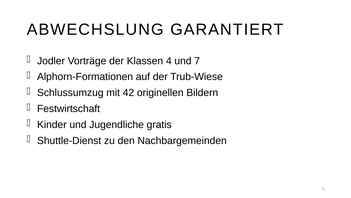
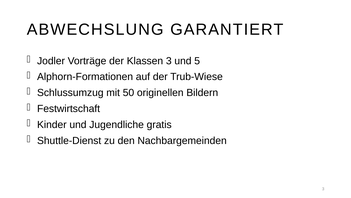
Klassen 4: 4 -> 3
7: 7 -> 5
42: 42 -> 50
